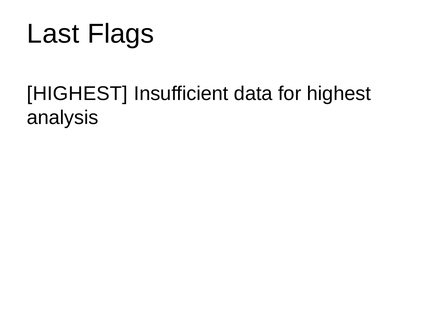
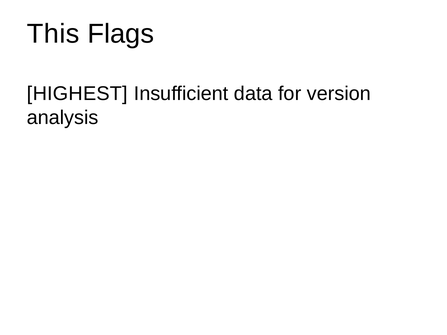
Last: Last -> This
for highest: highest -> version
